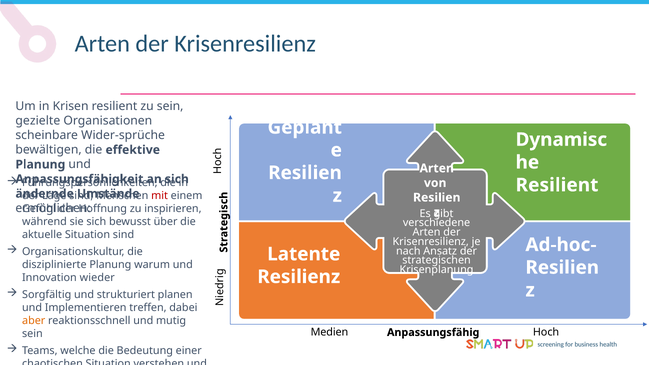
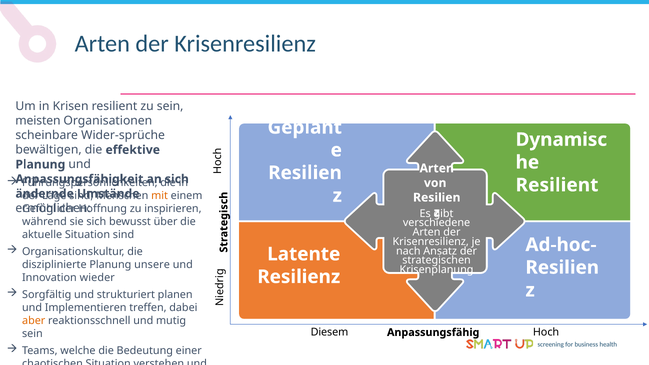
gezielte: gezielte -> meisten
mit colour: red -> orange
warum: warum -> unsere
Medien: Medien -> Diesem
